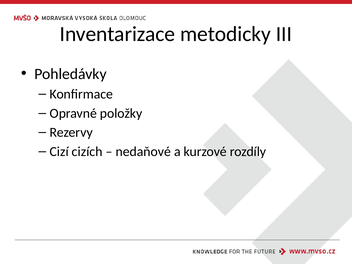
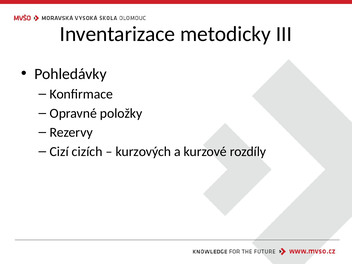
nedaňové: nedaňové -> kurzových
